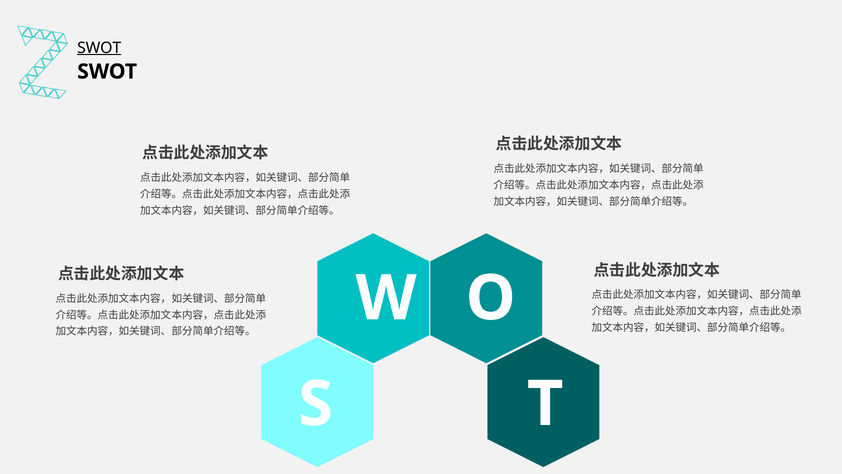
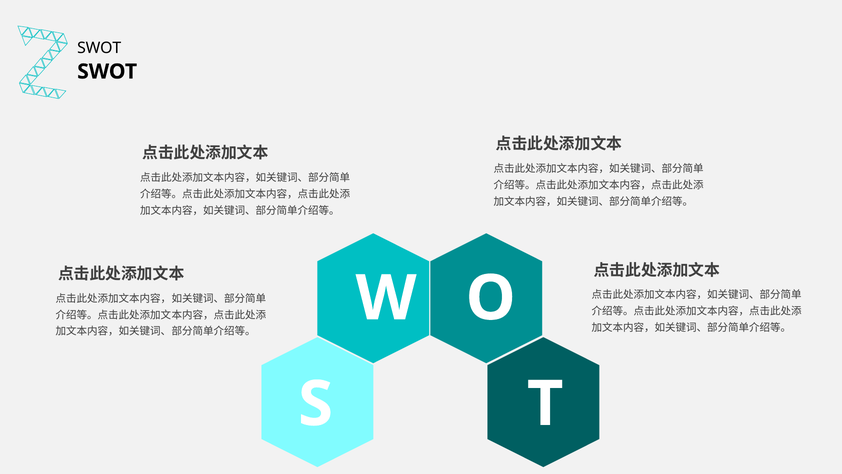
SWOT at (99, 48) underline: present -> none
